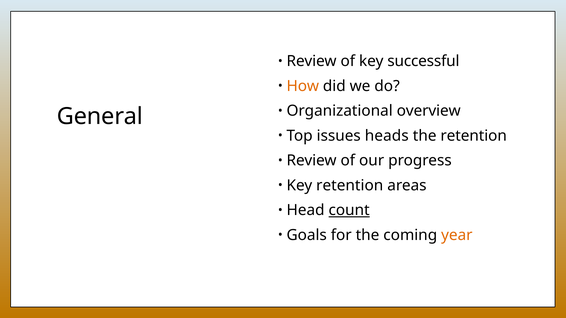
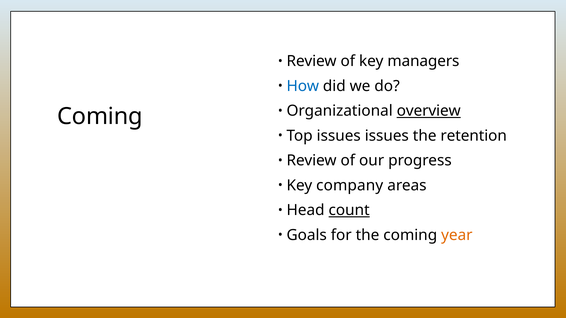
successful: successful -> managers
How colour: orange -> blue
overview underline: none -> present
General at (100, 117): General -> Coming
issues heads: heads -> issues
Key retention: retention -> company
